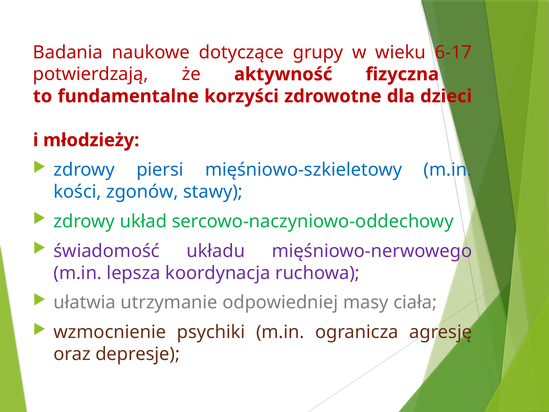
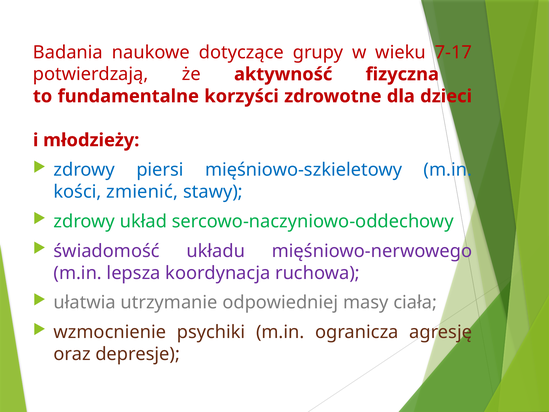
6-17: 6-17 -> 7-17
zgonów: zgonów -> zmienić
